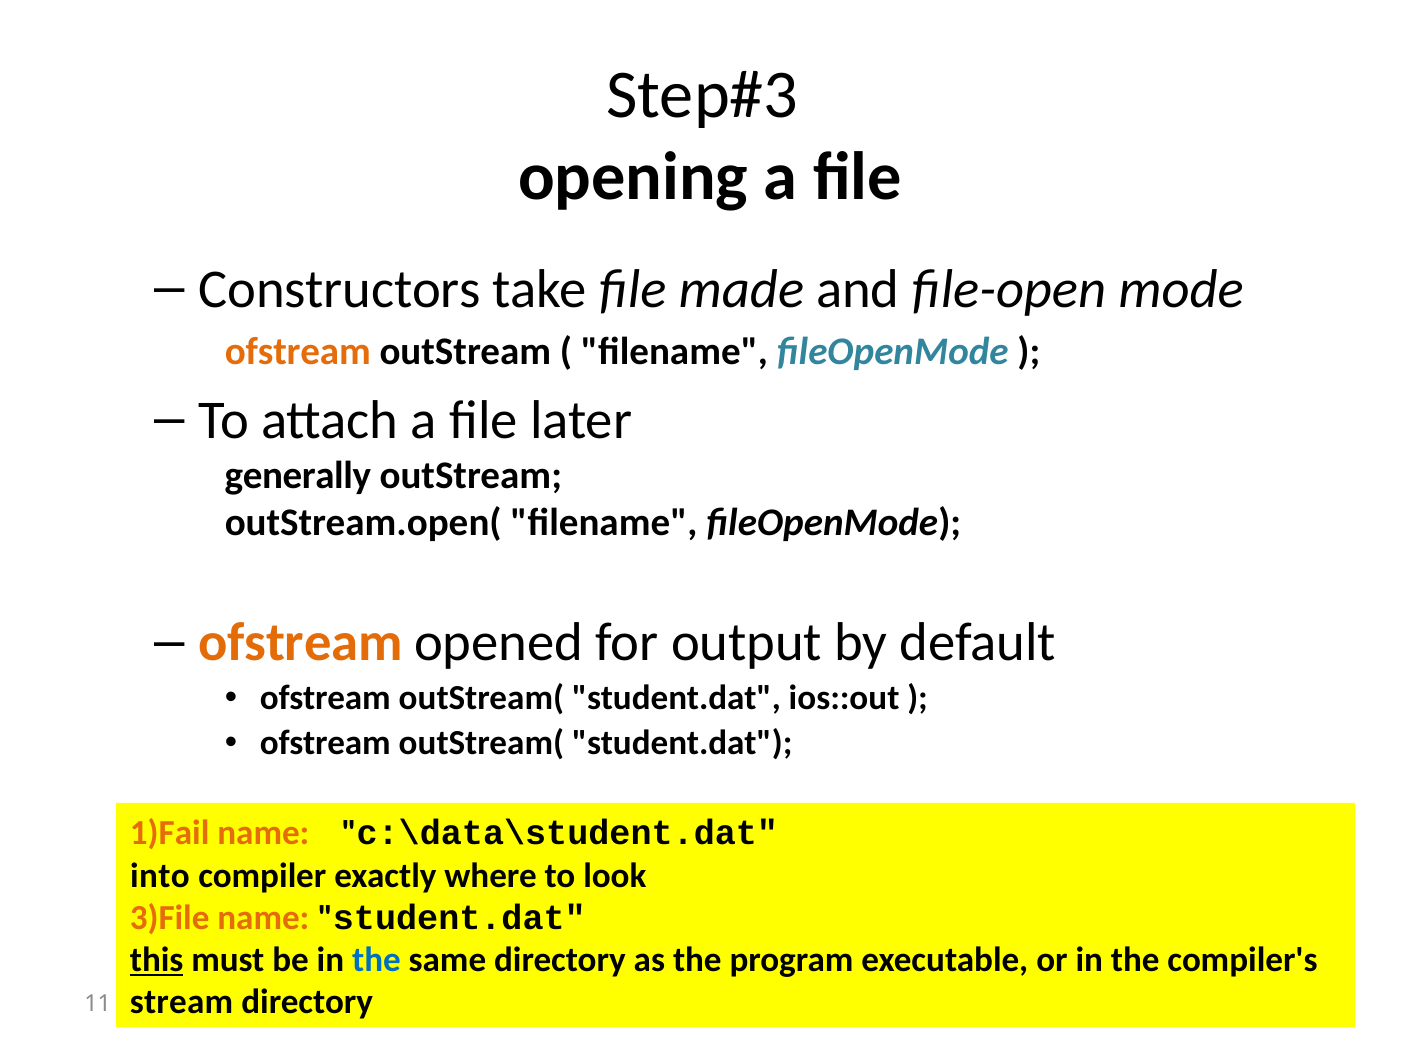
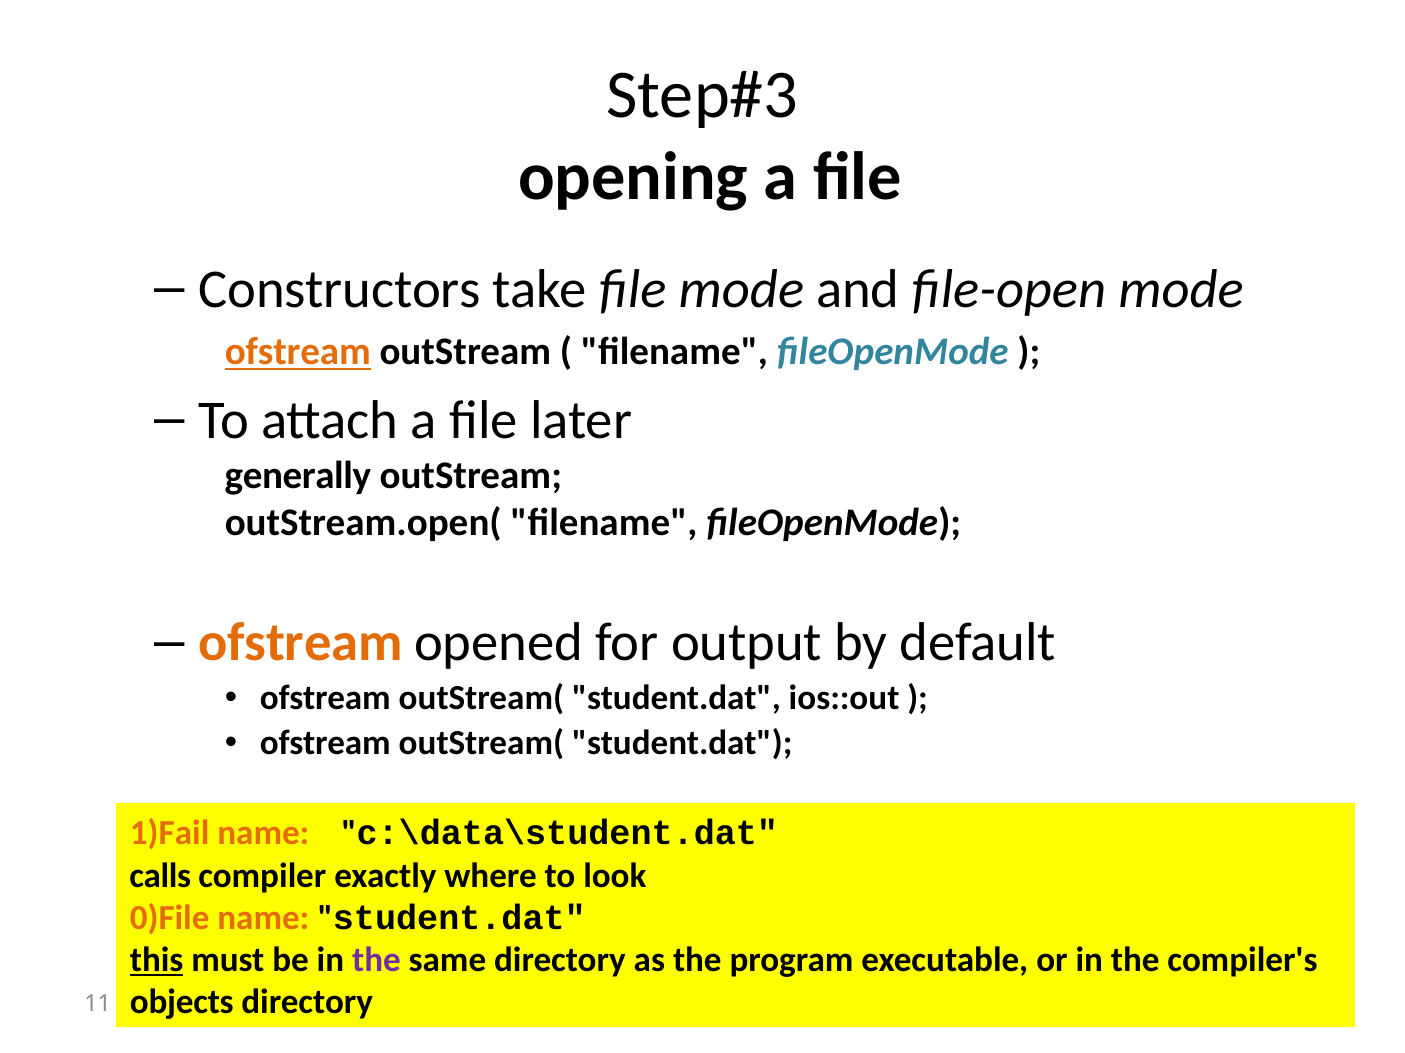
file made: made -> mode
ofstream at (298, 352) underline: none -> present
into: into -> calls
3)File: 3)File -> 0)File
the at (376, 960) colour: blue -> purple
stream: stream -> objects
